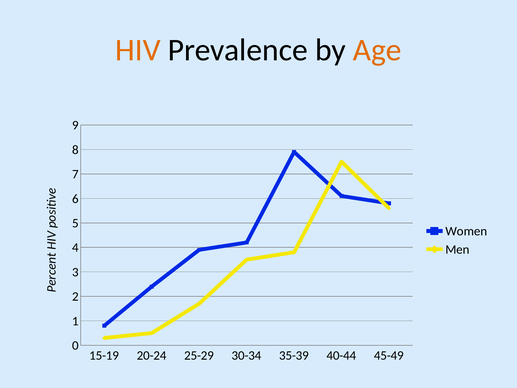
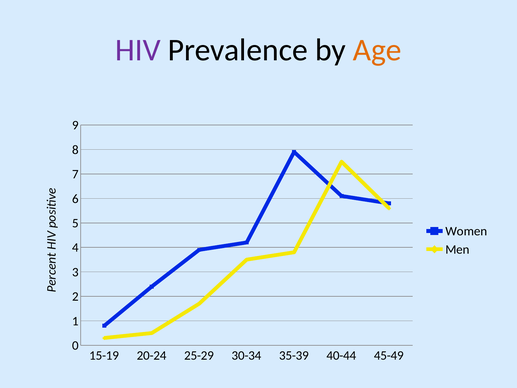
HIV colour: orange -> purple
